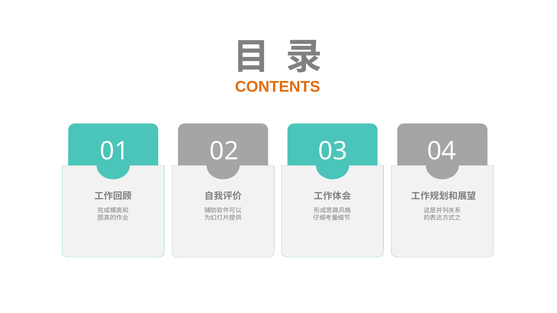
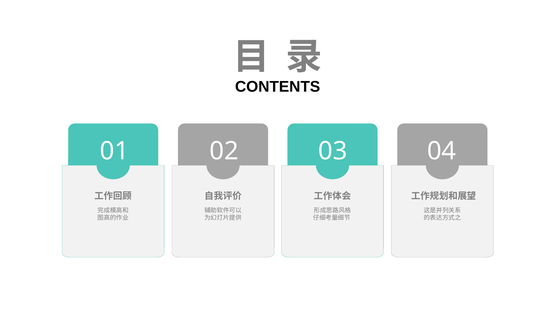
CONTENTS colour: orange -> black
